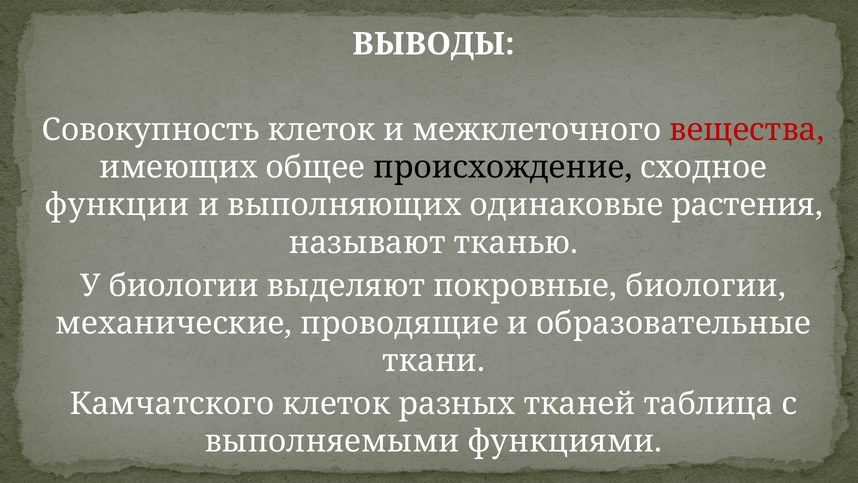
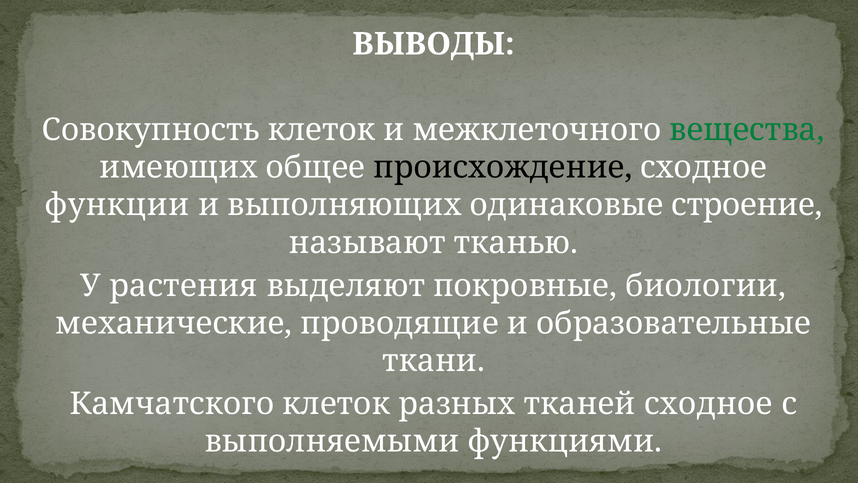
вещества colour: red -> green
растения: растения -> строение
У биологии: биологии -> растения
тканей таблица: таблица -> сходное
